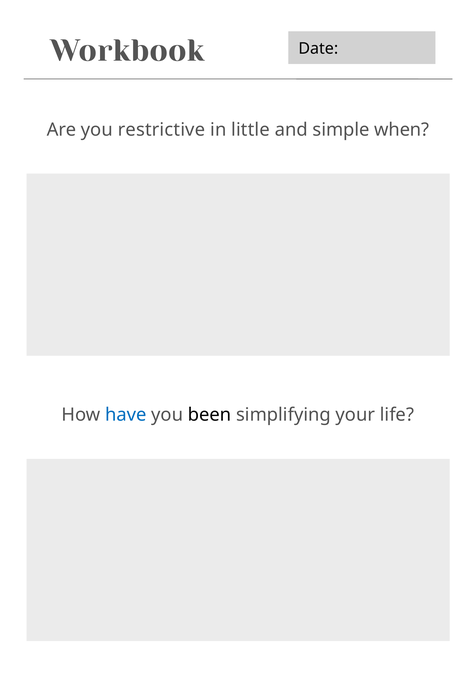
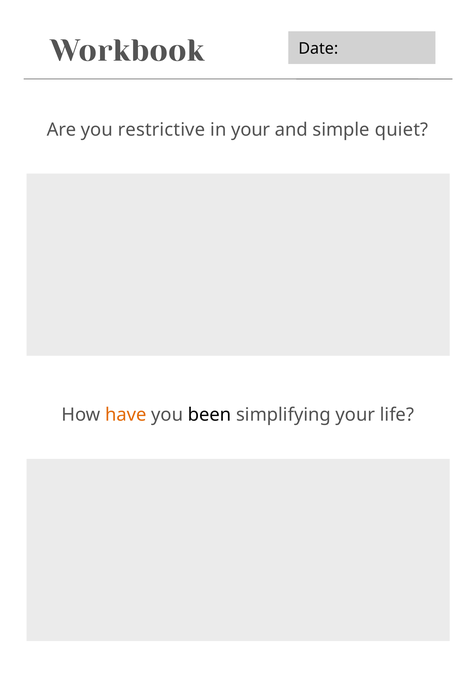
in little: little -> your
when: when -> quiet
have colour: blue -> orange
